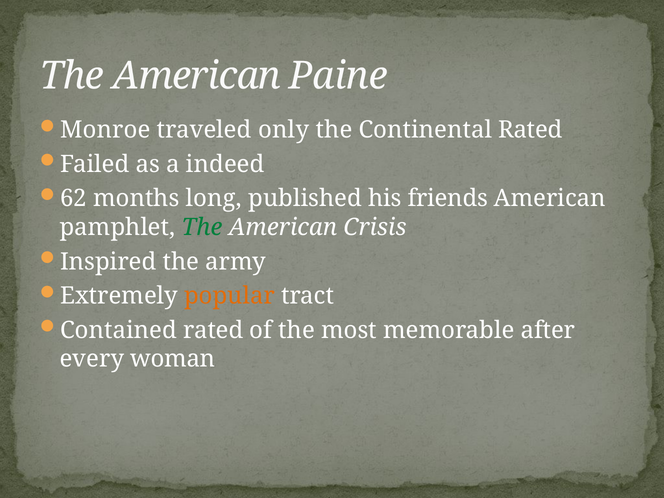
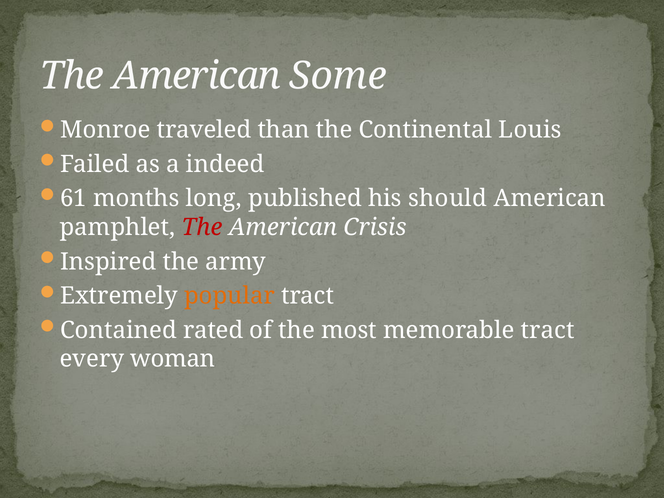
Paine: Paine -> Some
only: only -> than
Continental Rated: Rated -> Louis
62: 62 -> 61
friends: friends -> should
The at (202, 227) colour: green -> red
memorable after: after -> tract
